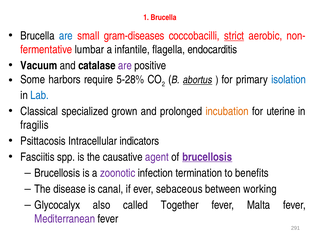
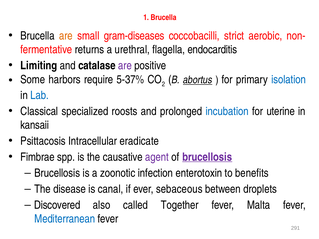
are at (66, 36) colour: blue -> orange
strict underline: present -> none
lumbar: lumbar -> returns
infantile: infantile -> urethral
Vacuum: Vacuum -> Limiting
5-28%: 5-28% -> 5-37%
grown: grown -> roosts
incubation colour: orange -> blue
fragilis: fragilis -> kansaii
indicators: indicators -> eradicate
Fasciitis: Fasciitis -> Fimbrae
zoonotic colour: purple -> black
termination: termination -> enterotoxin
working: working -> droplets
Glycocalyx: Glycocalyx -> Discovered
Mediterranean colour: purple -> blue
